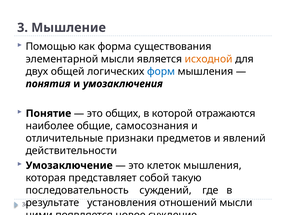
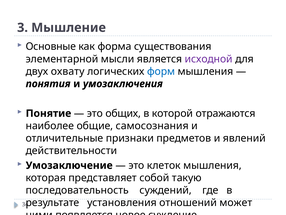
Помощью: Помощью -> Основные
исходной colour: orange -> purple
общей: общей -> охвату
отношений мысли: мысли -> может
